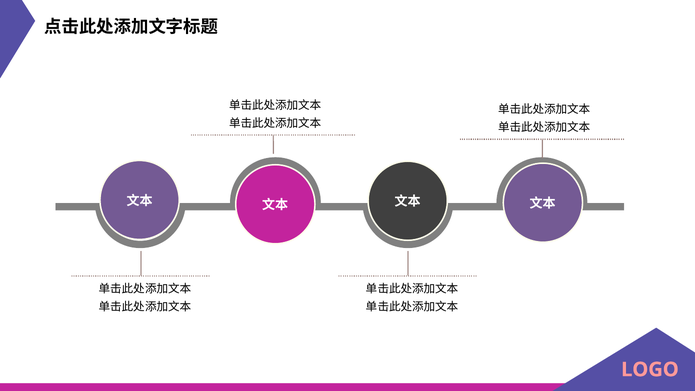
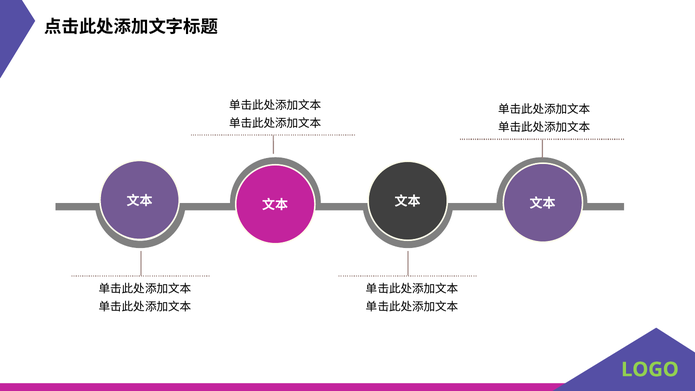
LOGO colour: pink -> light green
